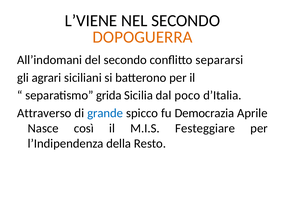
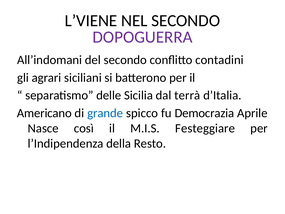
DOPOGUERRA colour: orange -> purple
separarsi: separarsi -> contadini
grida: grida -> delle
poco: poco -> terrà
Attraverso: Attraverso -> Americano
